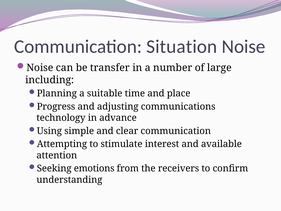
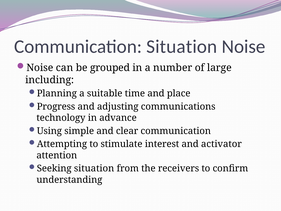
transfer: transfer -> grouped
available: available -> activator
Seeking emotions: emotions -> situation
